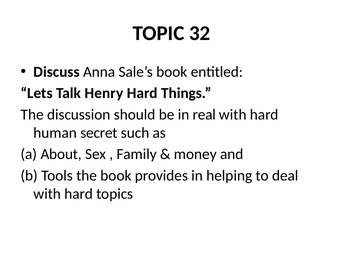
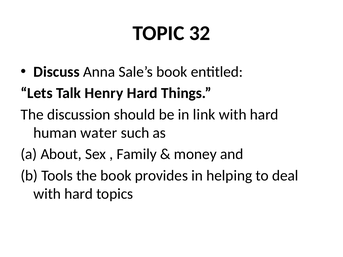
real: real -> link
secret: secret -> water
